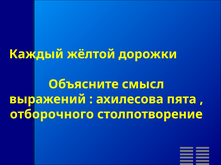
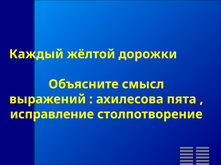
отборочного: отборочного -> исправление
